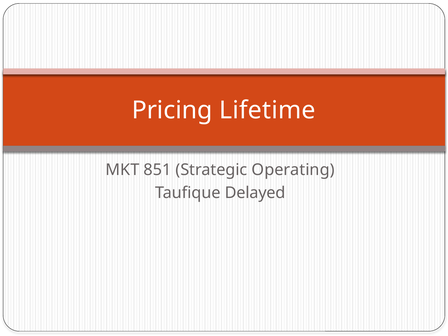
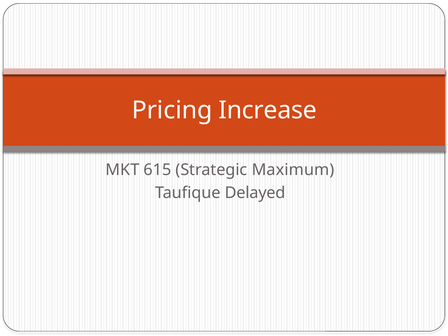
Lifetime: Lifetime -> Increase
851: 851 -> 615
Operating: Operating -> Maximum
